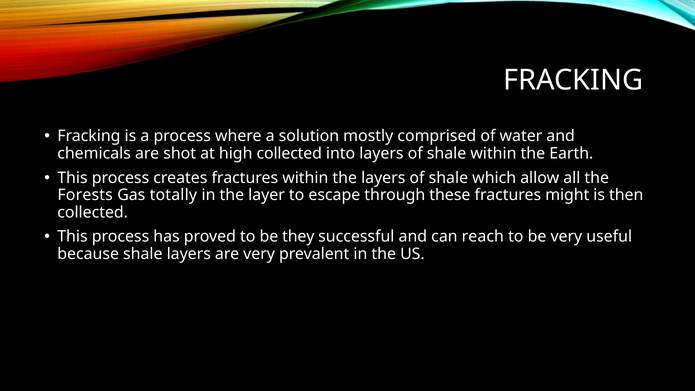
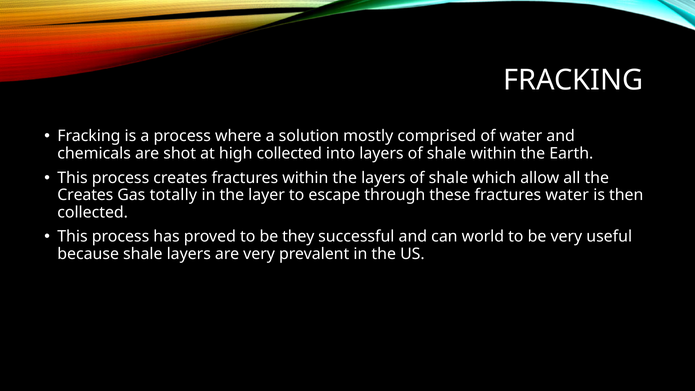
Forests at (85, 195): Forests -> Creates
fractures might: might -> water
reach: reach -> world
